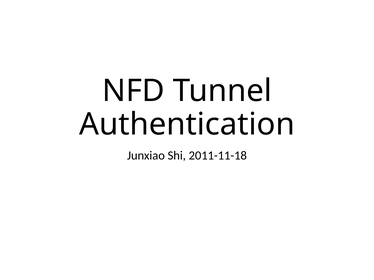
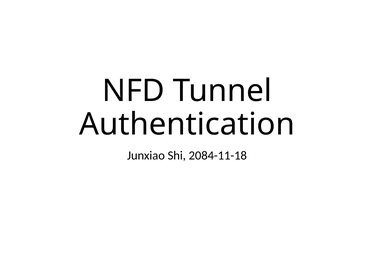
2011-11-18: 2011-11-18 -> 2084-11-18
